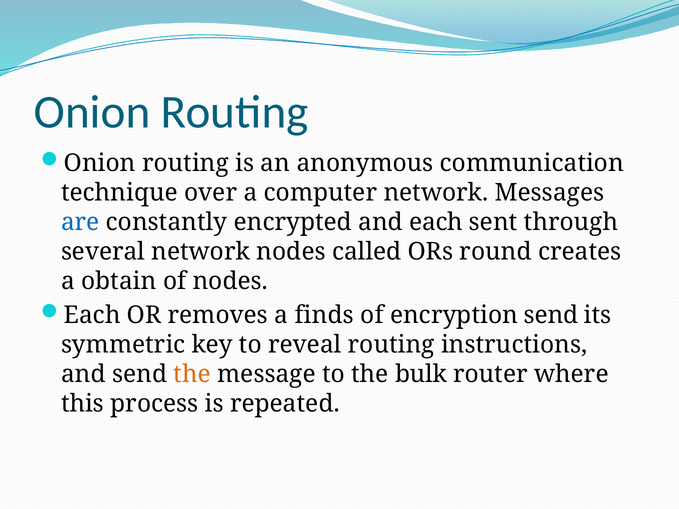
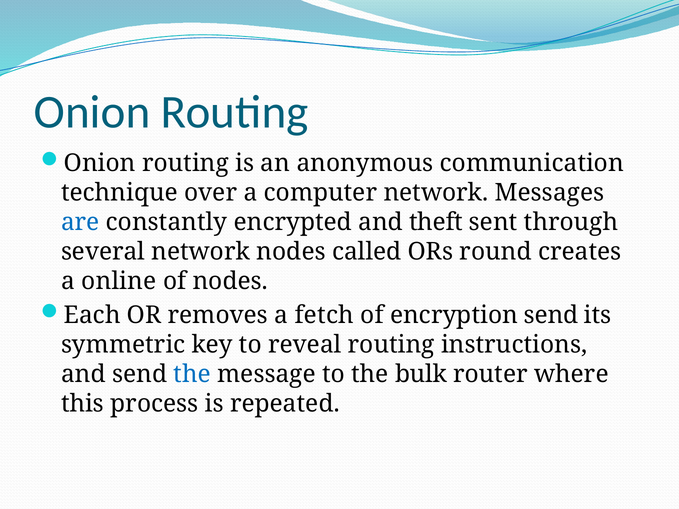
and each: each -> theft
obtain: obtain -> online
finds: finds -> fetch
the at (192, 374) colour: orange -> blue
